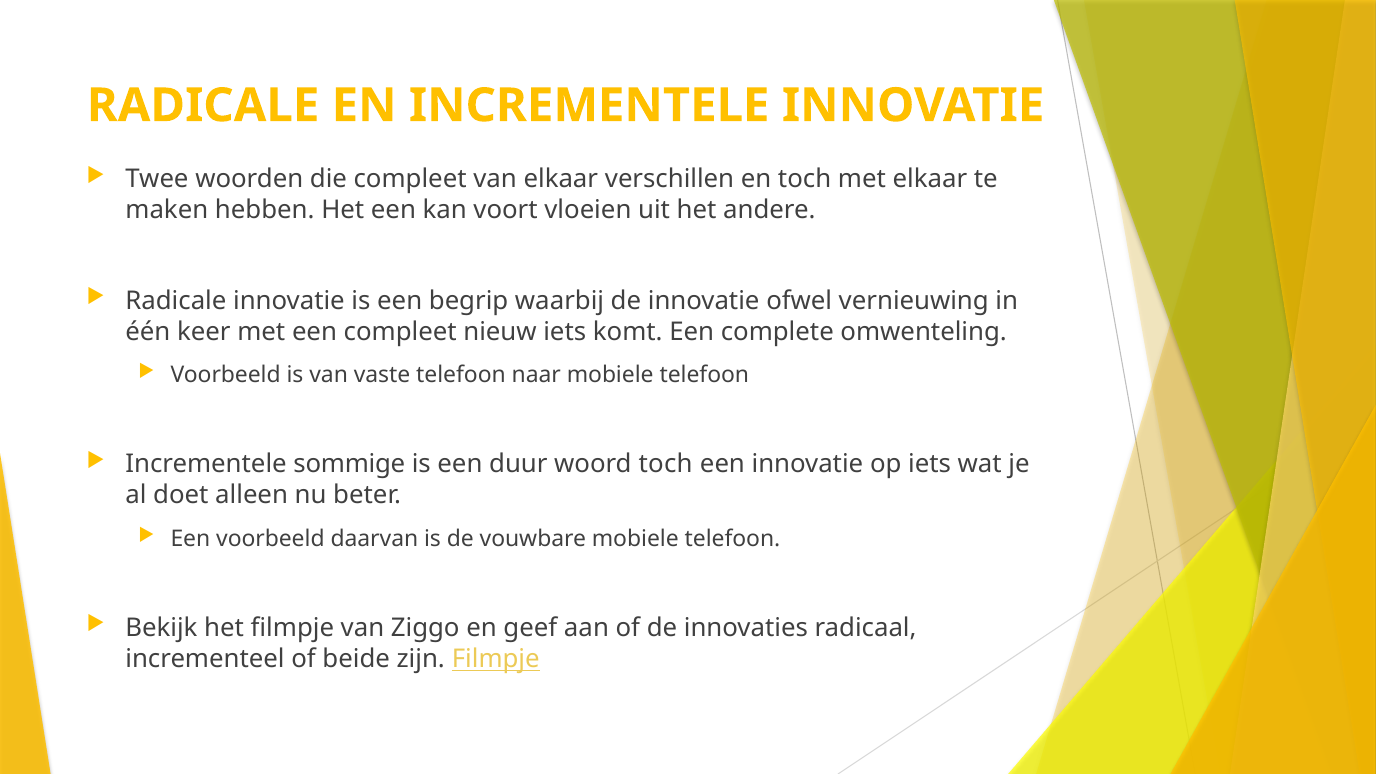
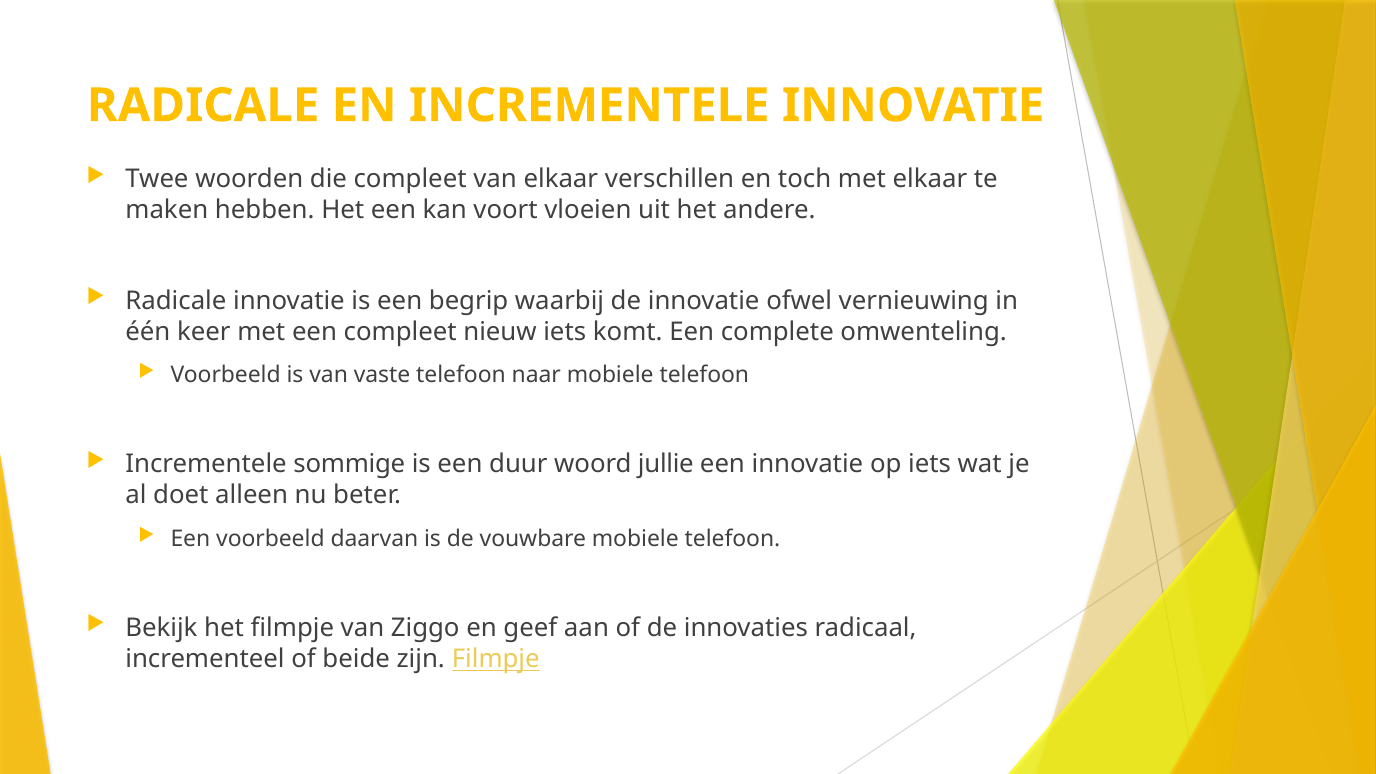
woord toch: toch -> jullie
